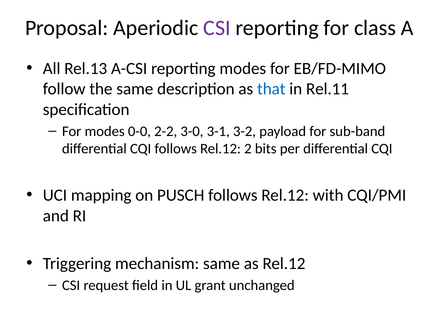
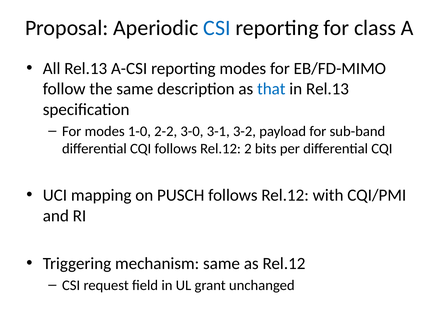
CSI at (217, 28) colour: purple -> blue
in Rel.11: Rel.11 -> Rel.13
0-0: 0-0 -> 1-0
